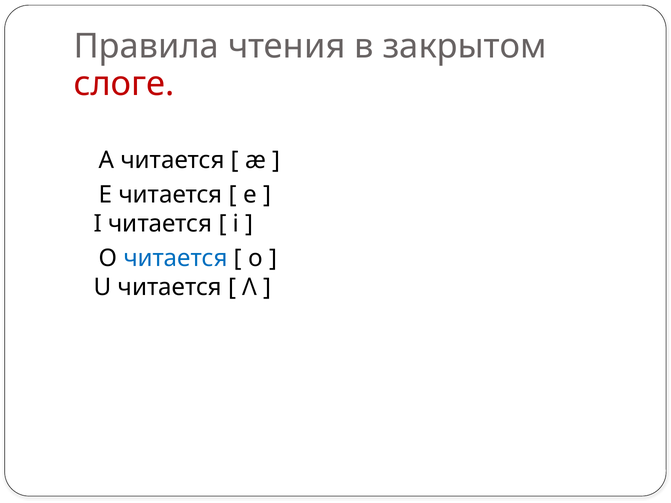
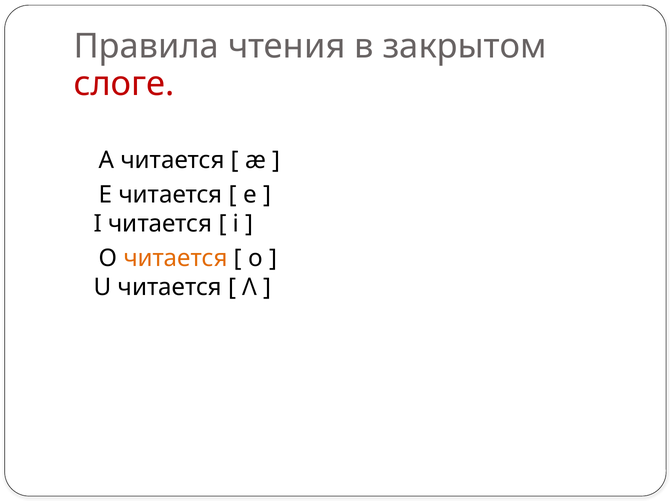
читается at (176, 258) colour: blue -> orange
